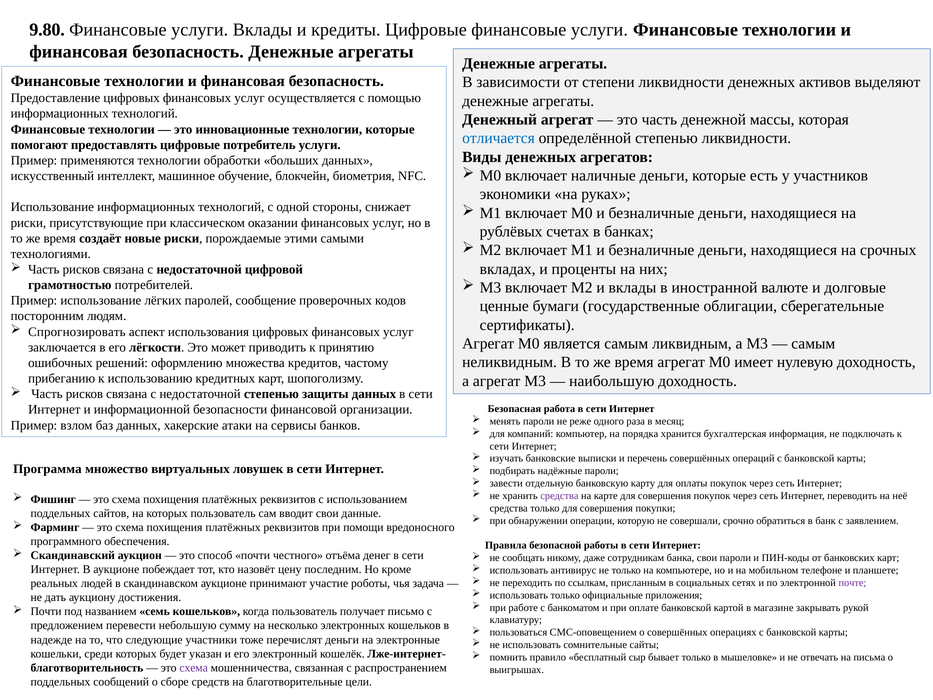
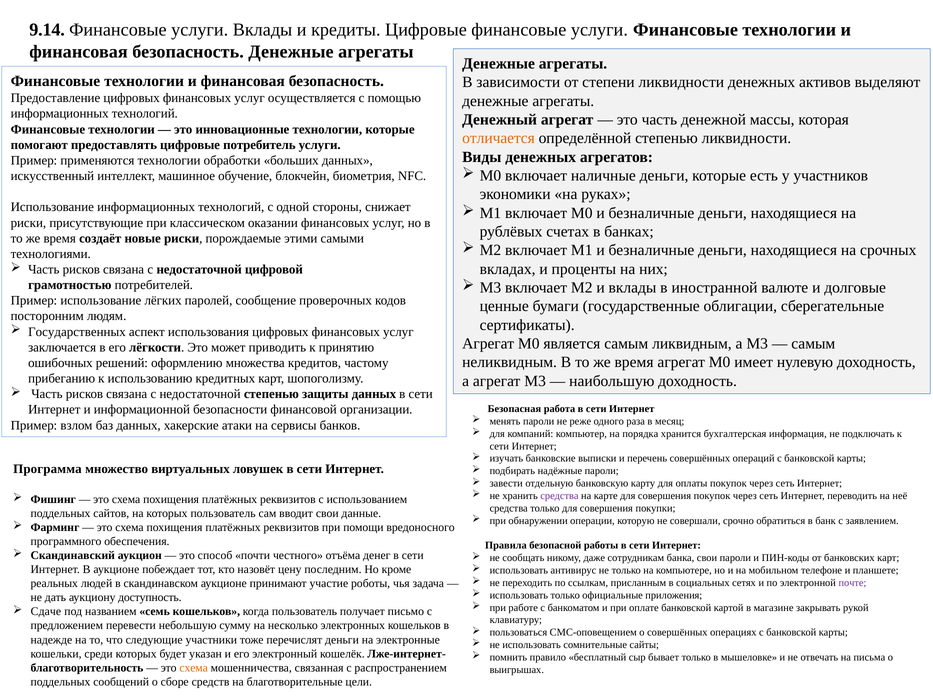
9.80: 9.80 -> 9.14
отличается colour: blue -> orange
Спрогнозировать: Спрогнозировать -> Государственных
достижения: достижения -> доступность
Почти at (46, 611): Почти -> Сдаче
схема at (194, 668) colour: purple -> orange
